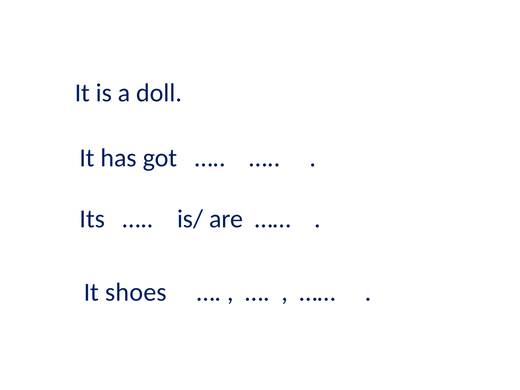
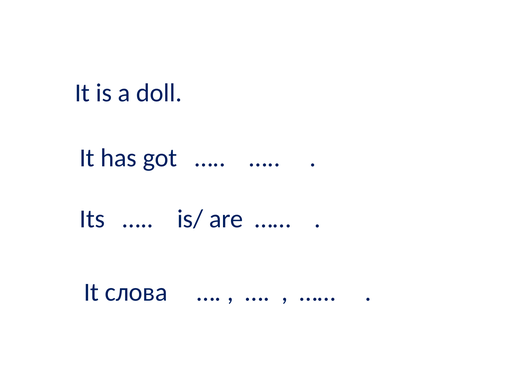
shoes: shoes -> слова
